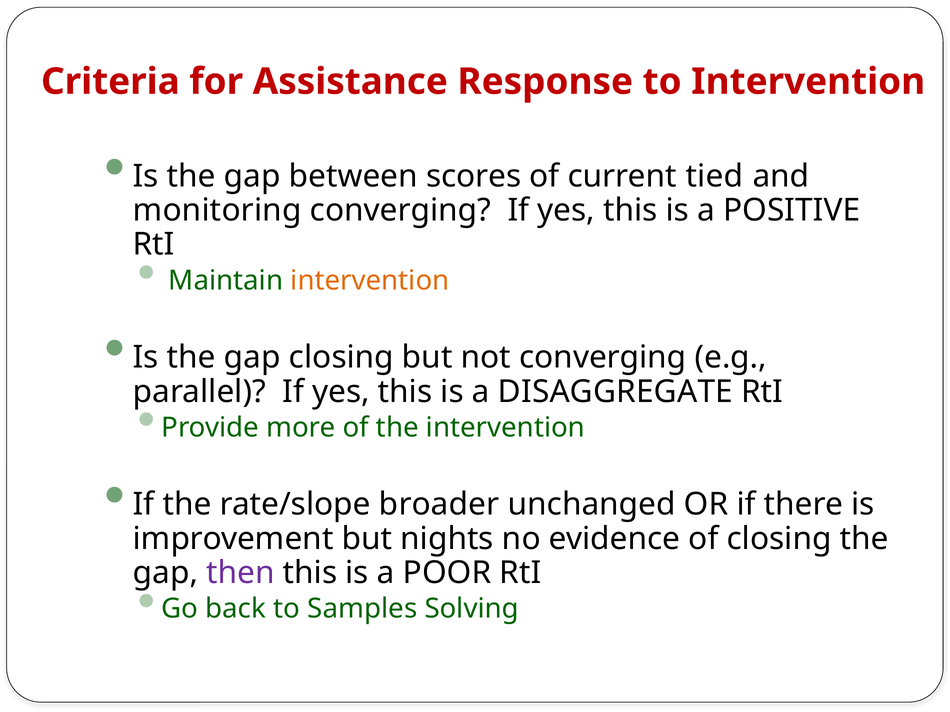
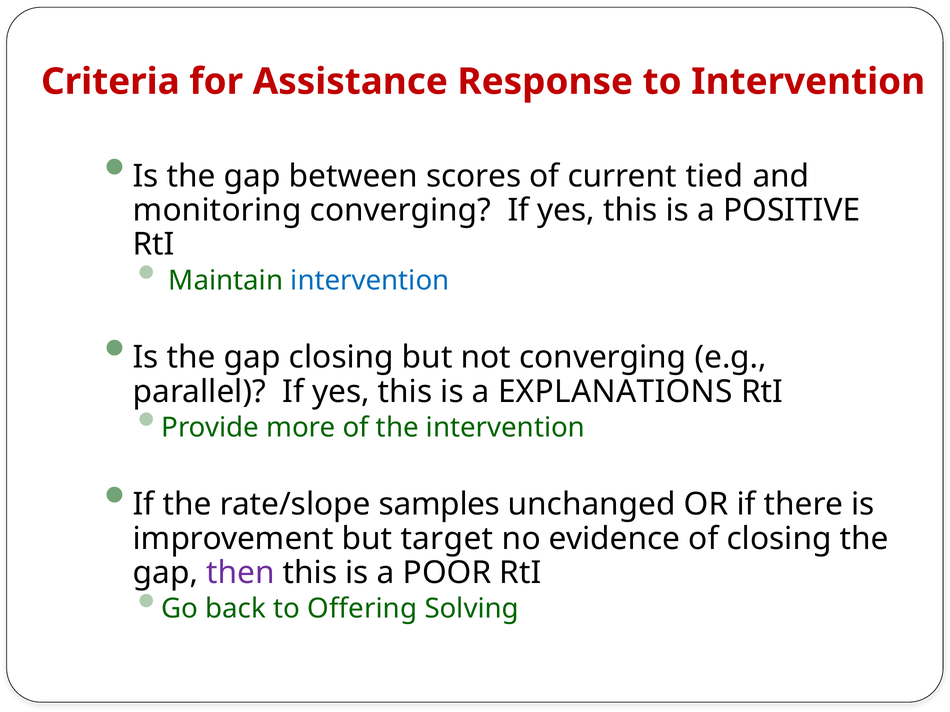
intervention at (370, 281) colour: orange -> blue
DISAGGREGATE: DISAGGREGATE -> EXPLANATIONS
broader: broader -> samples
nights: nights -> target
Samples: Samples -> Offering
